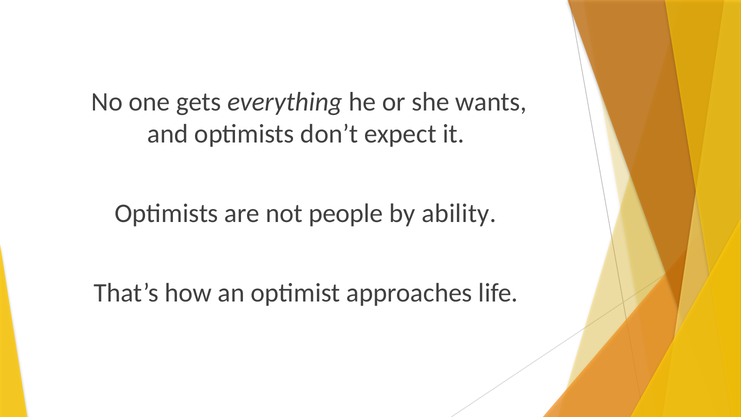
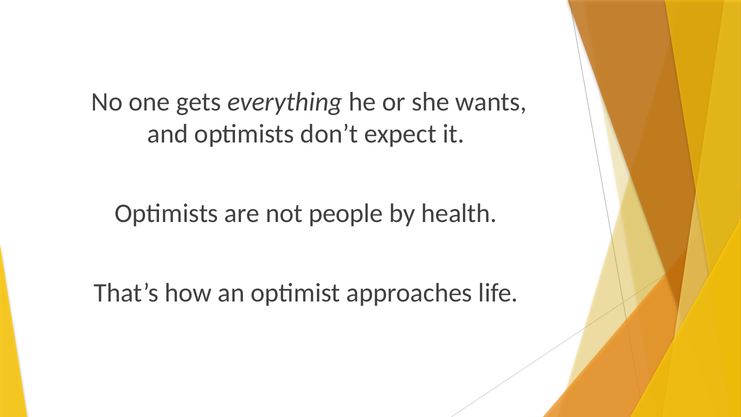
ability: ability -> health
